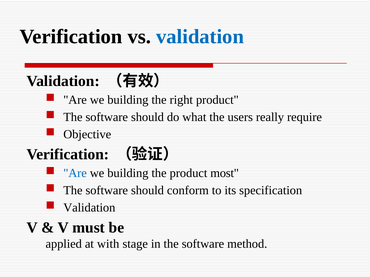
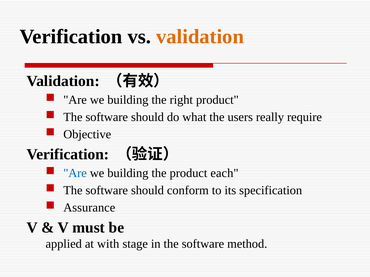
validation at (200, 37) colour: blue -> orange
most: most -> each
Validation at (89, 208): Validation -> Assurance
